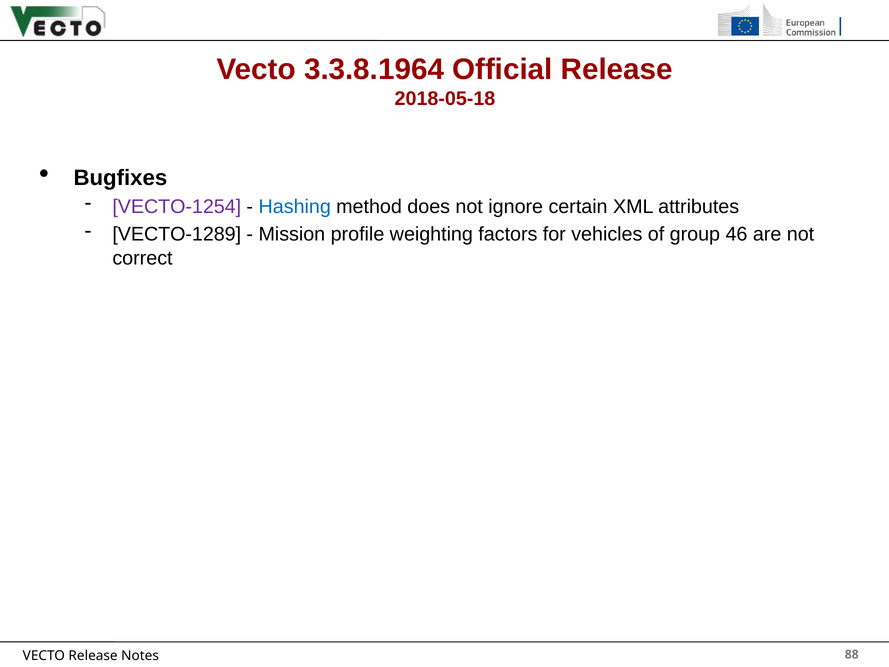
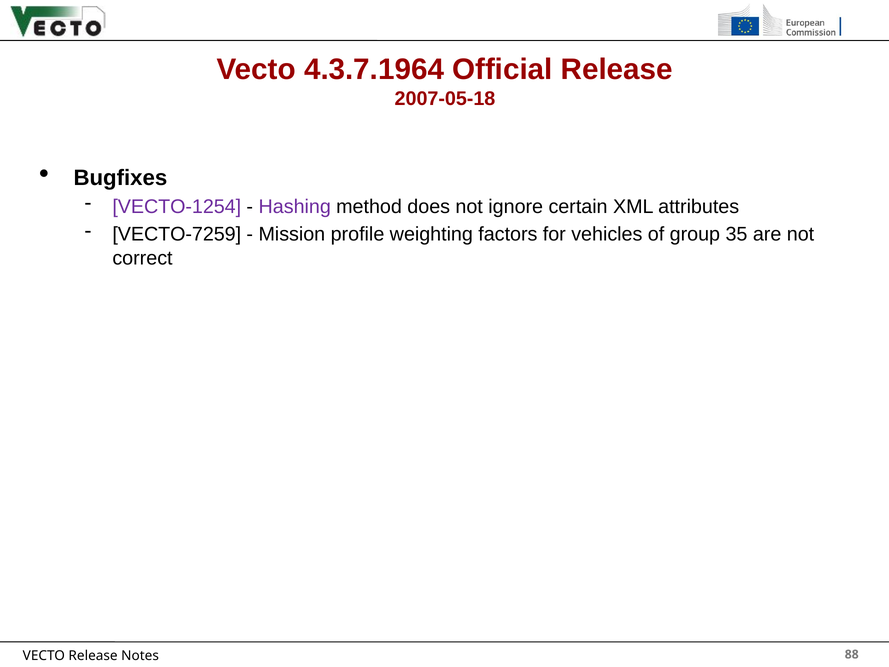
3.3.8.1964: 3.3.8.1964 -> 4.3.7.1964
2018-05-18: 2018-05-18 -> 2007-05-18
Hashing colour: blue -> purple
VECTO-1289: VECTO-1289 -> VECTO-7259
46: 46 -> 35
